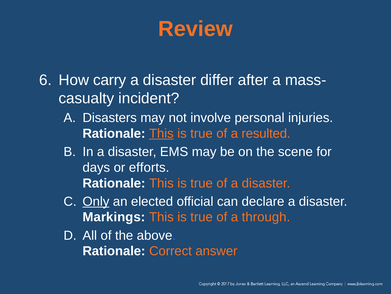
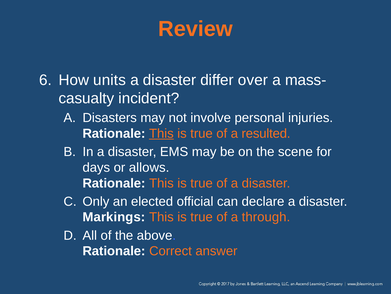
carry: carry -> units
after: after -> over
efforts: efforts -> allows
Only underline: present -> none
